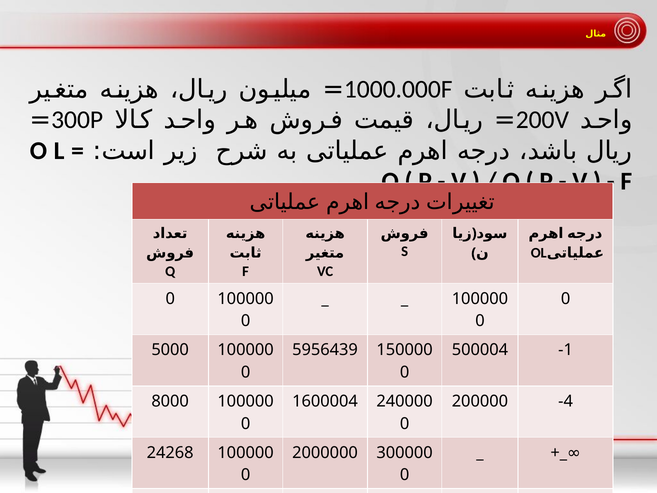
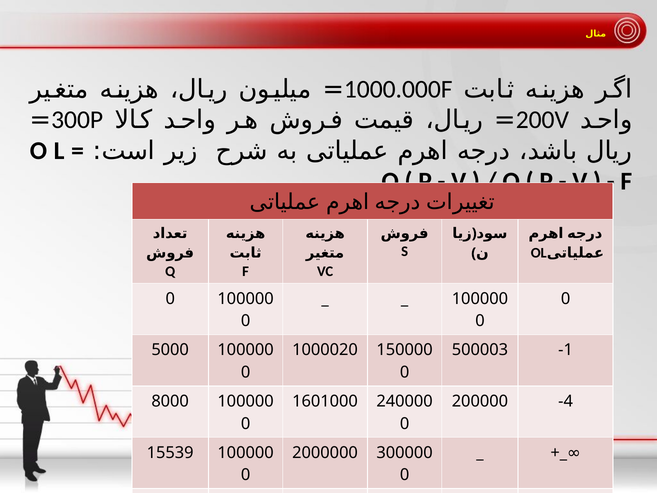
5956439: 5956439 -> 1000020
500004: 500004 -> 500003
1600004: 1600004 -> 1601000
24268: 24268 -> 15539
